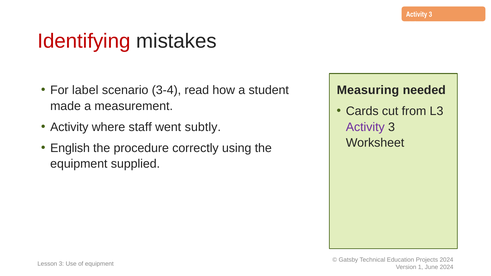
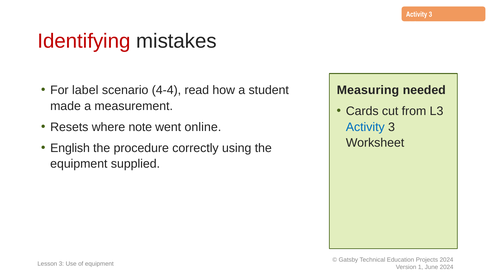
3-4: 3-4 -> 4-4
Activity at (69, 127): Activity -> Resets
staff: staff -> note
subtly: subtly -> online
Activity at (365, 127) colour: purple -> blue
